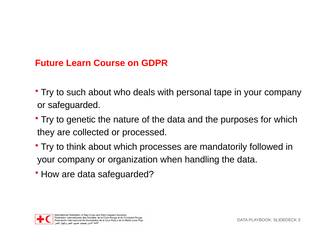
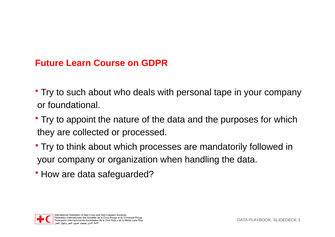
or safeguarded: safeguarded -> foundational
genetic: genetic -> appoint
